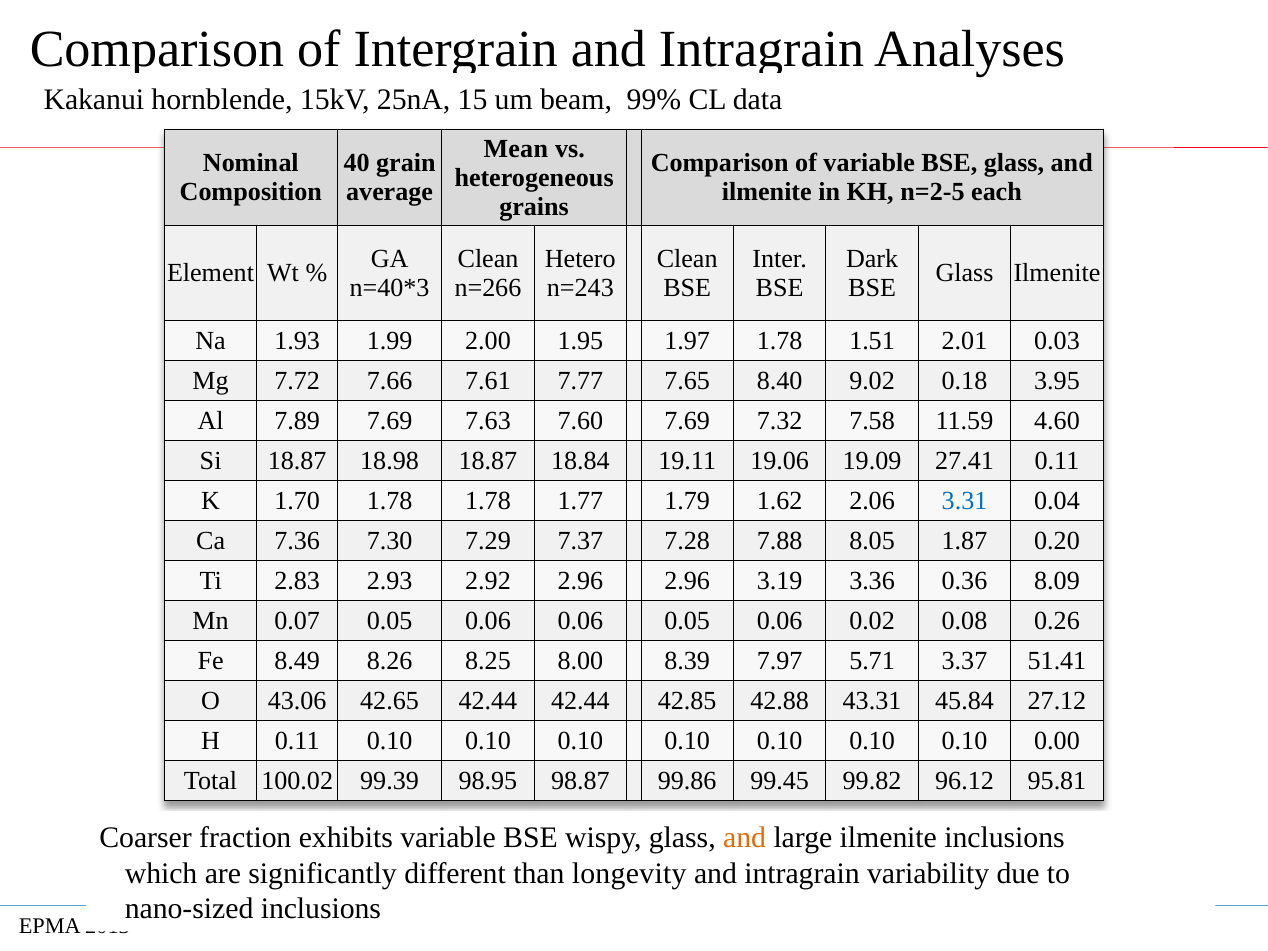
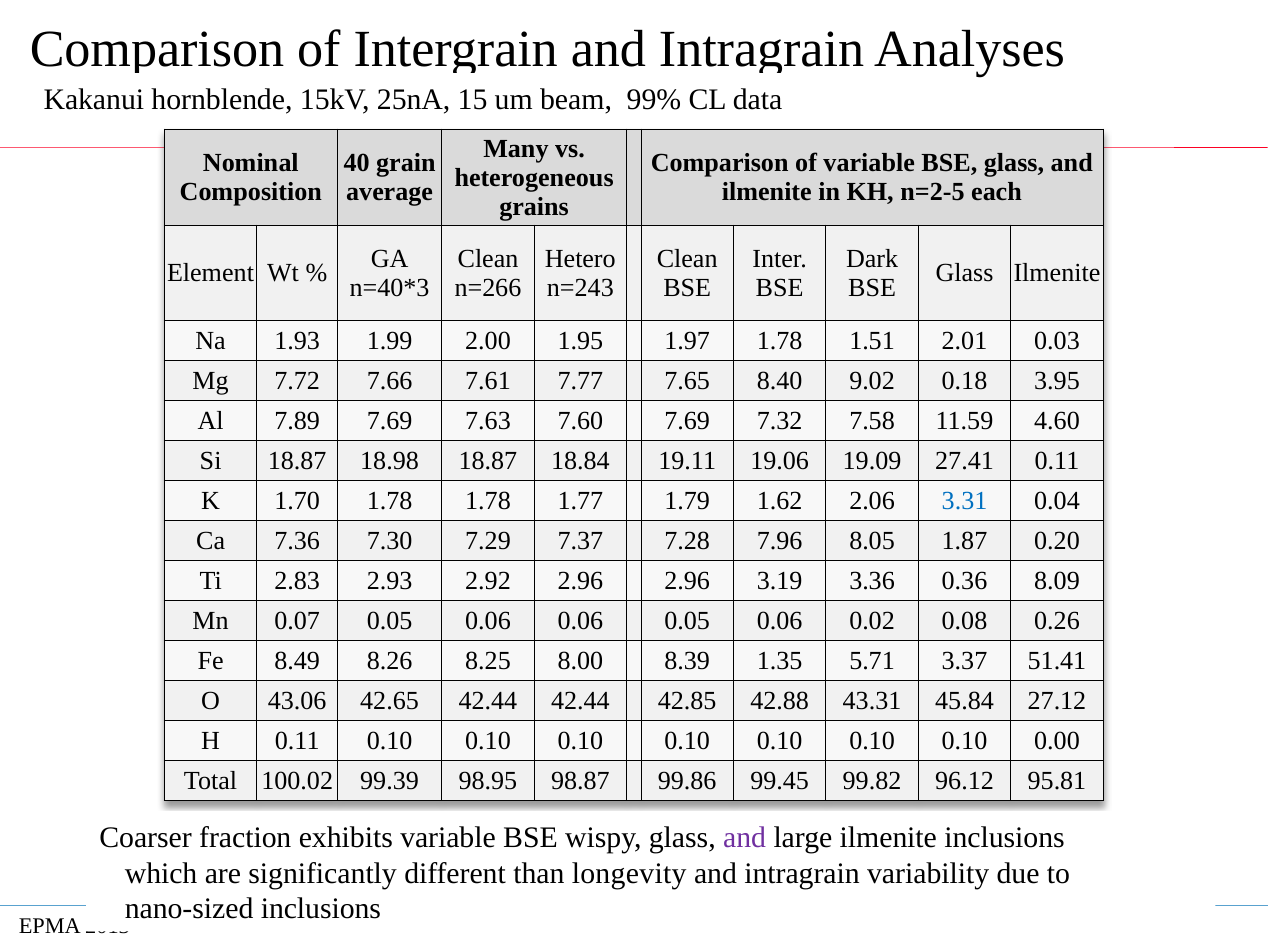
Mean: Mean -> Many
7.88: 7.88 -> 7.96
7.97: 7.97 -> 1.35
and at (745, 838) colour: orange -> purple
